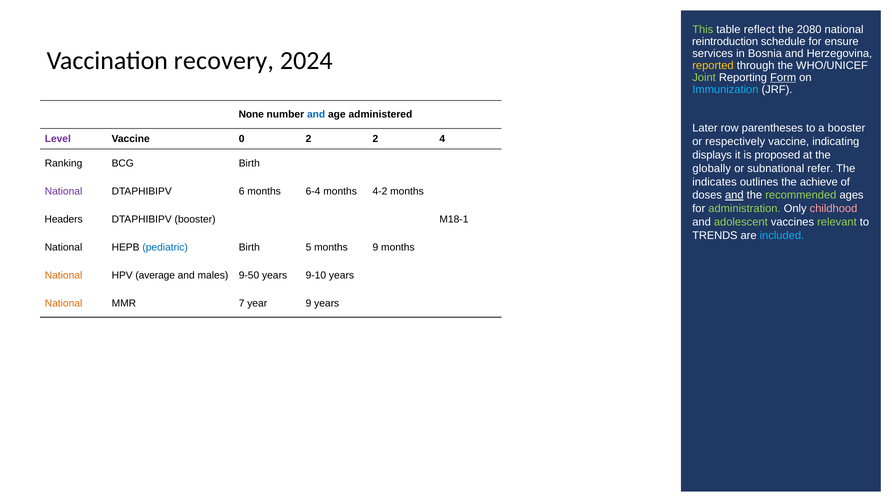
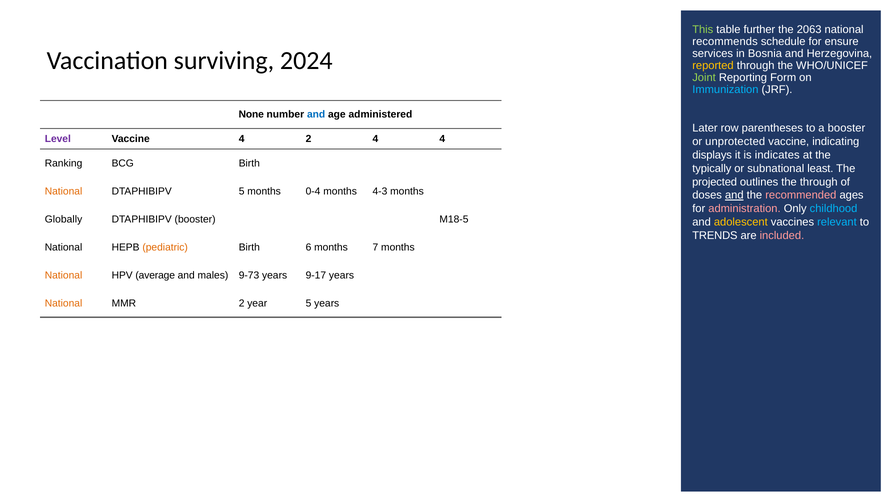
reflect: reflect -> further
2080: 2080 -> 2063
reintroduction: reintroduction -> recommends
recovery: recovery -> surviving
Form underline: present -> none
Vaccine 0: 0 -> 4
2 2: 2 -> 4
respectively: respectively -> unprotected
proposed: proposed -> indicates
globally: globally -> typically
refer: refer -> least
indicates: indicates -> projected
the achieve: achieve -> through
National at (64, 191) colour: purple -> orange
DTAPHIBIPV 6: 6 -> 5
6-4: 6-4 -> 0-4
4-2: 4-2 -> 4-3
recommended colour: light green -> pink
administration colour: light green -> pink
childhood colour: pink -> light blue
Headers: Headers -> Globally
M18-1: M18-1 -> M18-5
adolescent colour: light green -> yellow
relevant colour: light green -> light blue
included colour: light blue -> pink
pediatric colour: blue -> orange
5: 5 -> 6
months 9: 9 -> 7
9-50: 9-50 -> 9-73
9-10: 9-10 -> 9-17
MMR 7: 7 -> 2
year 9: 9 -> 5
